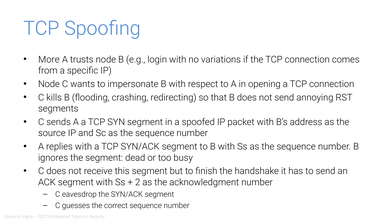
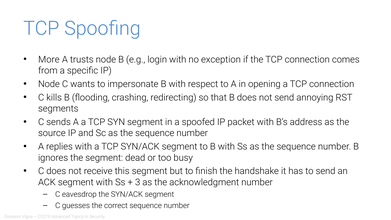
variations: variations -> exception
2: 2 -> 3
